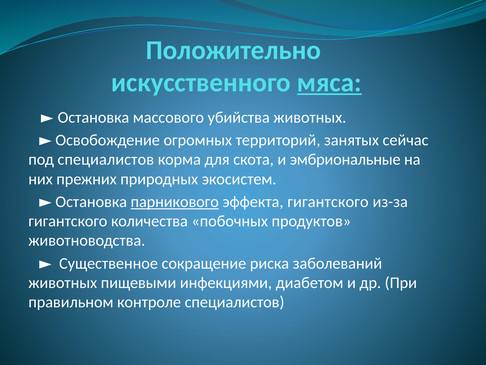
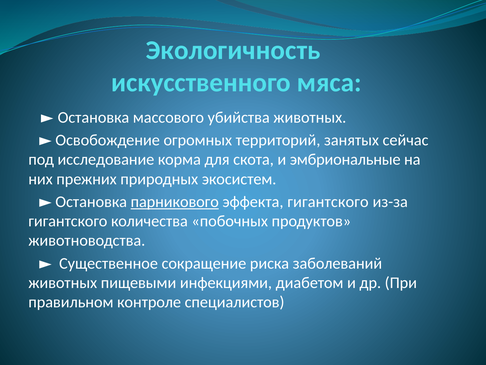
Положительно: Положительно -> Экологичность
мяса underline: present -> none
под специалистов: специалистов -> исследование
